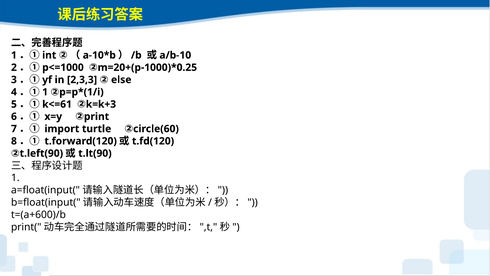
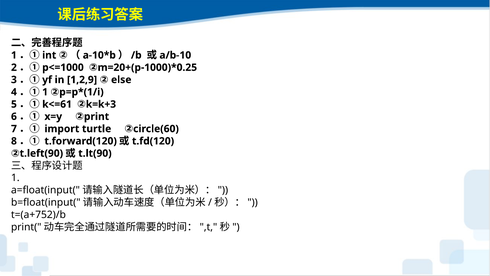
2,3,3: 2,3,3 -> 1,2,9
t=(a+600)/b: t=(a+600)/b -> t=(a+752)/b
